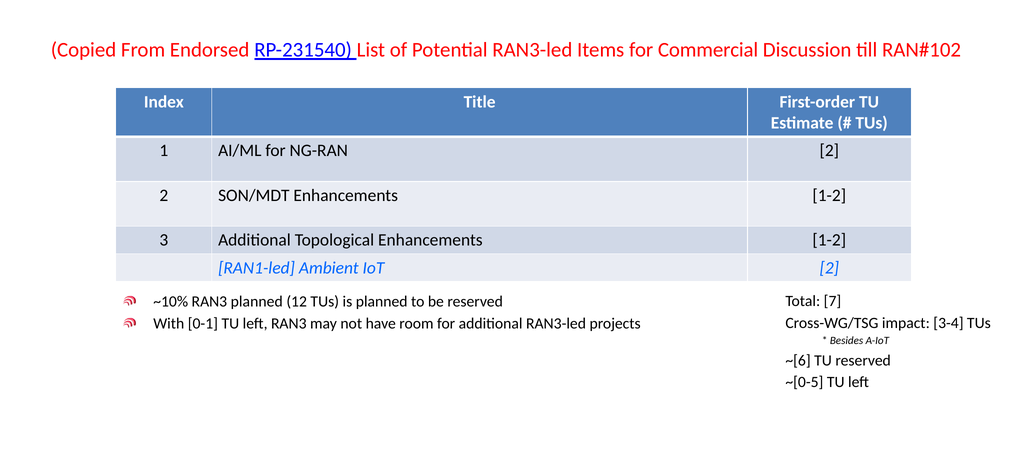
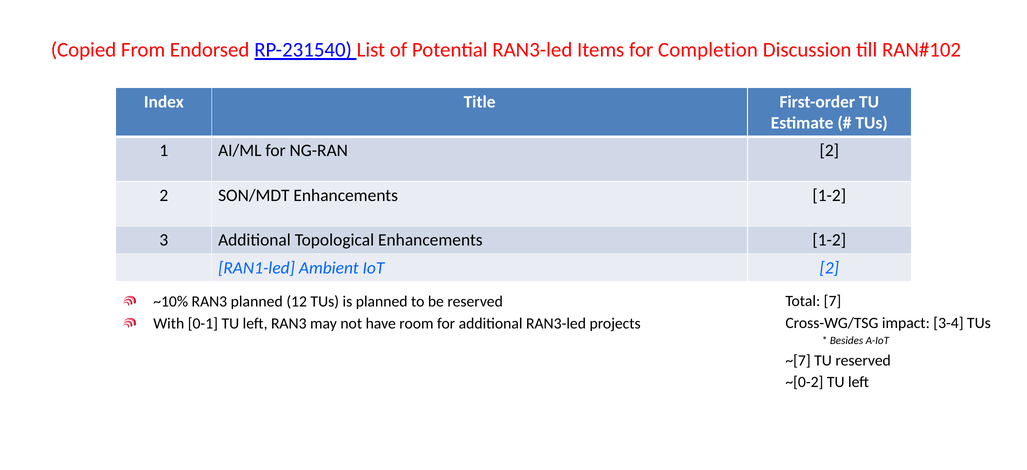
Commercial: Commercial -> Completion
~[6: ~[6 -> ~[7
~[0-5: ~[0-5 -> ~[0-2
